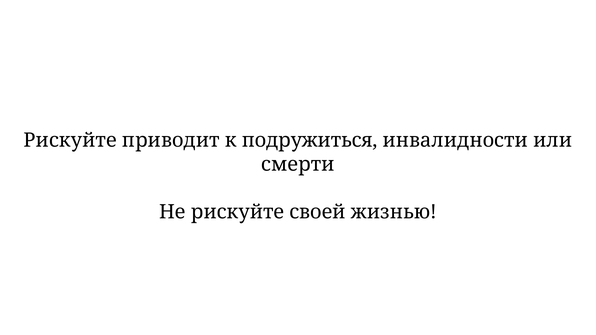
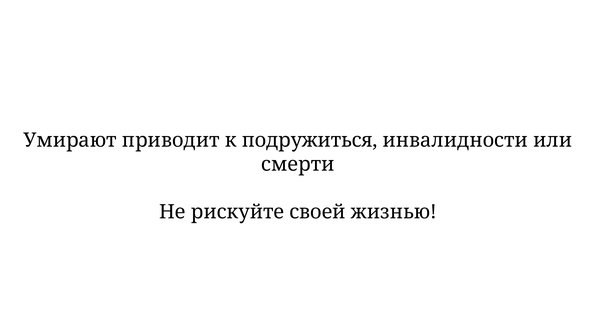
Рискуйте at (70, 141): Рискуйте -> Умирают
